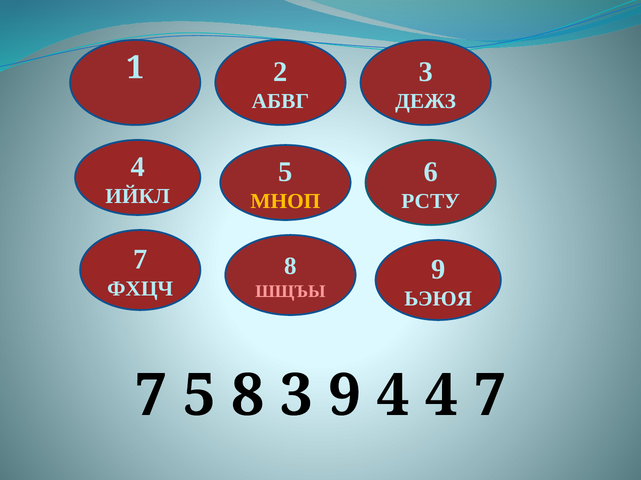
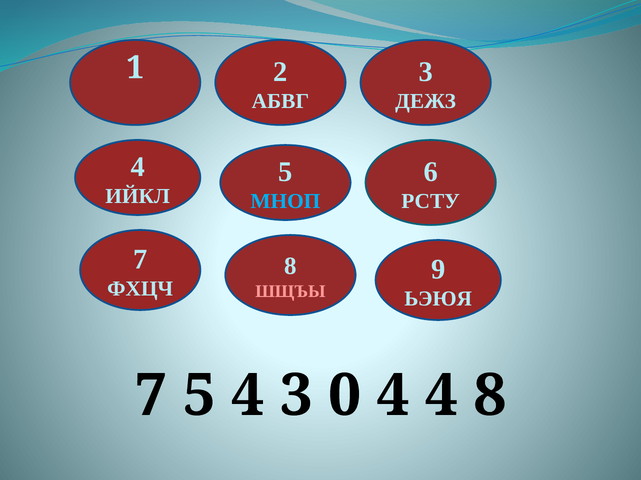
МНОП colour: yellow -> light blue
5 8: 8 -> 4
3 9: 9 -> 0
4 7: 7 -> 8
